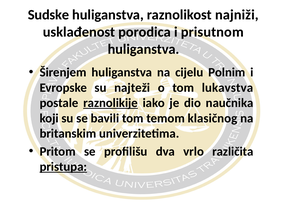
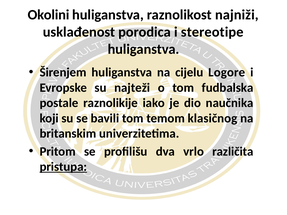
Sudske: Sudske -> Okolini
prisutnom: prisutnom -> stereotipe
Polnim: Polnim -> Logore
lukavstva: lukavstva -> fudbalska
raznolikije underline: present -> none
